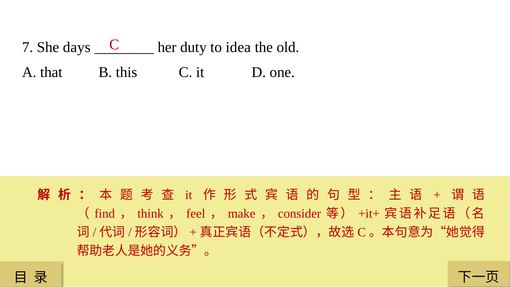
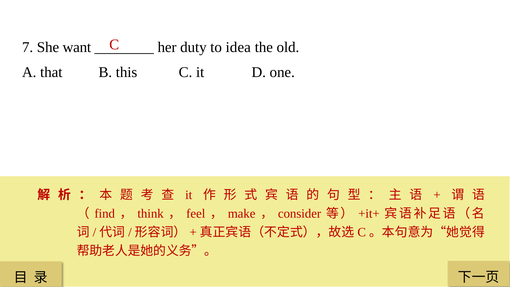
days: days -> want
